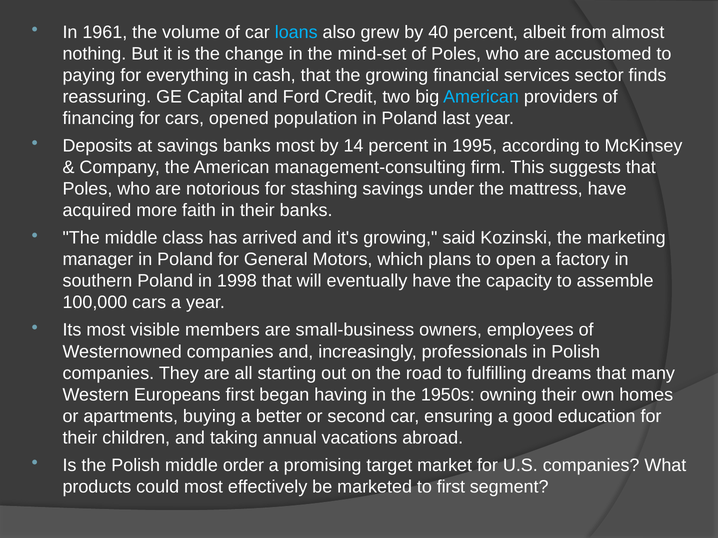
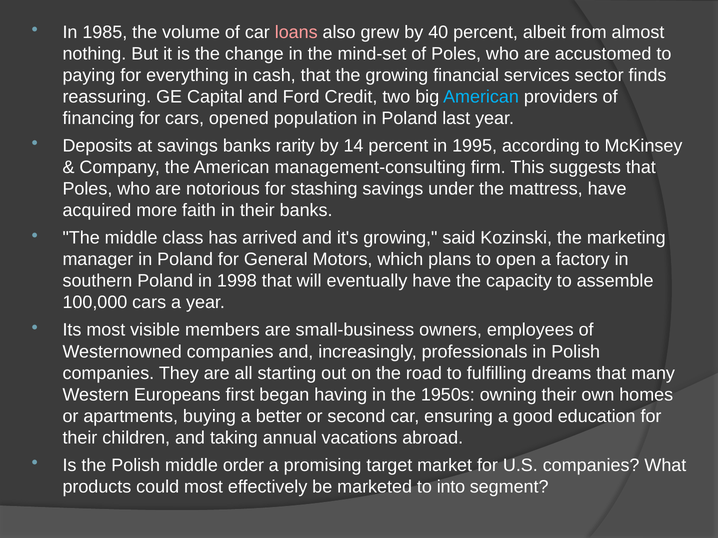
1961: 1961 -> 1985
loans colour: light blue -> pink
banks most: most -> rarity
to first: first -> into
